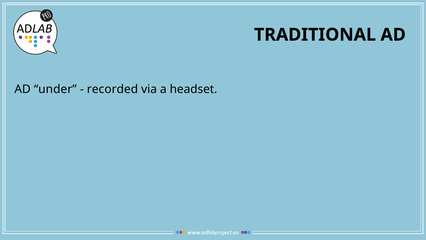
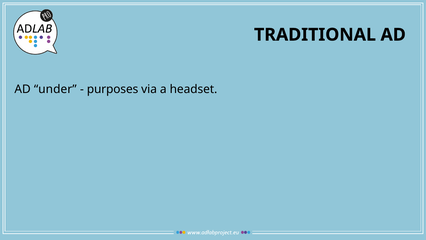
recorded: recorded -> purposes
